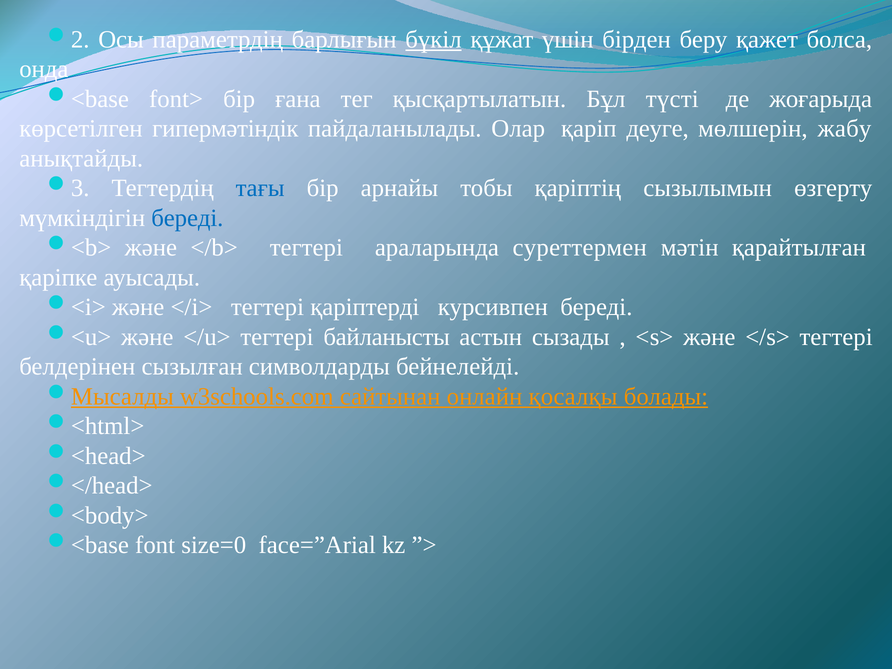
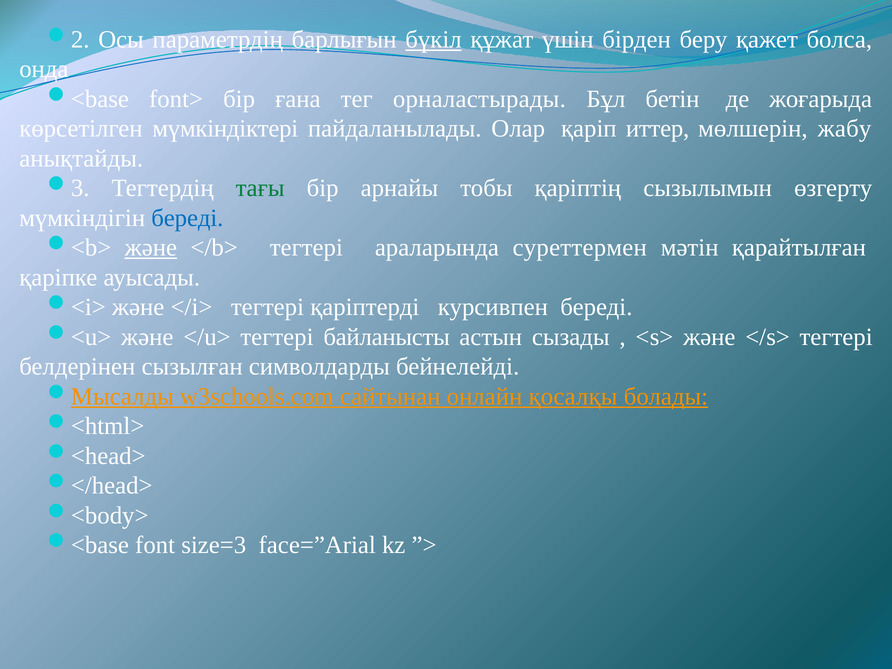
қысқартылатын: қысқартылатын -> орналастырады
түсті: түсті -> бетін
гипермәтіндік: гипермәтіндік -> мүмкіндіктері
деуге: деуге -> иттер
тағы colour: blue -> green
және at (151, 248) underline: none -> present
size=0: size=0 -> size=3
